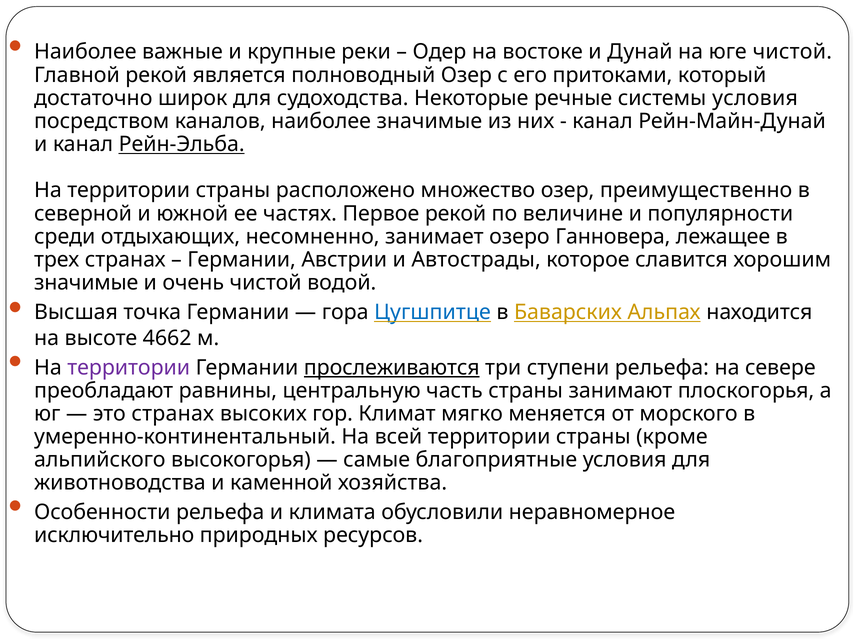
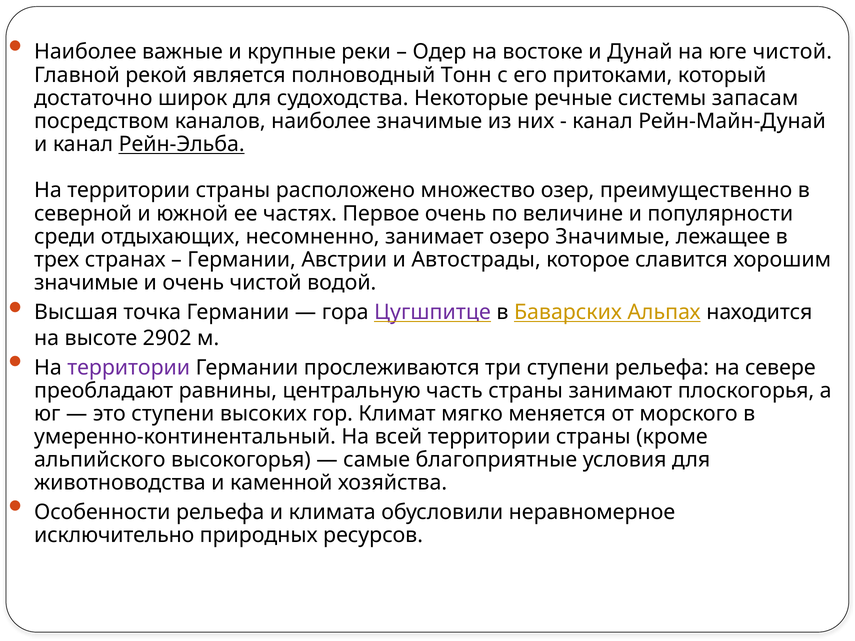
полноводный Озер: Озер -> Тонн
системы условия: условия -> запасам
Первое рекой: рекой -> очень
озеро Ганновера: Ганновера -> Значимые
Цугшпитце colour: blue -> purple
4662: 4662 -> 2902
прослеживаются underline: present -> none
это странах: странах -> ступени
